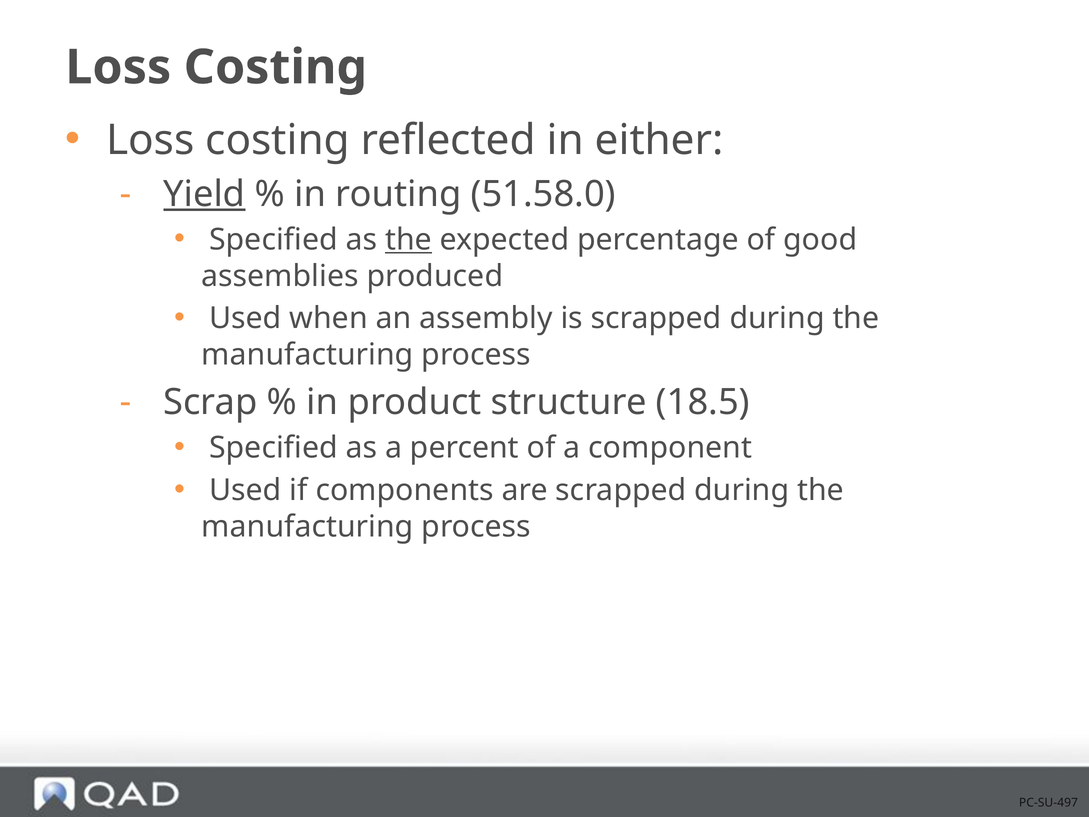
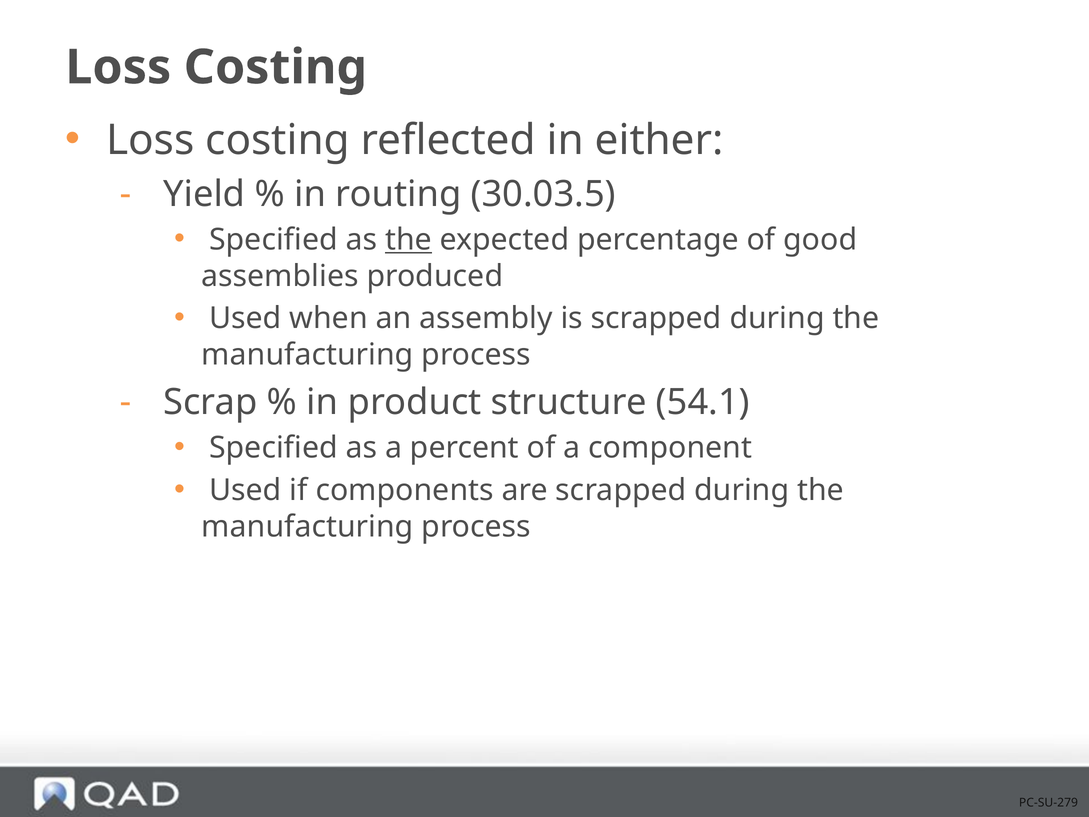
Yield underline: present -> none
51.58.0: 51.58.0 -> 30.03.5
18.5: 18.5 -> 54.1
PC-SU-497: PC-SU-497 -> PC-SU-279
